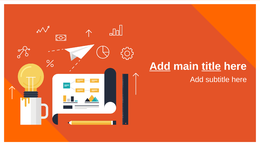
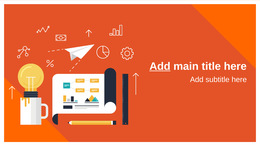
title underline: present -> none
